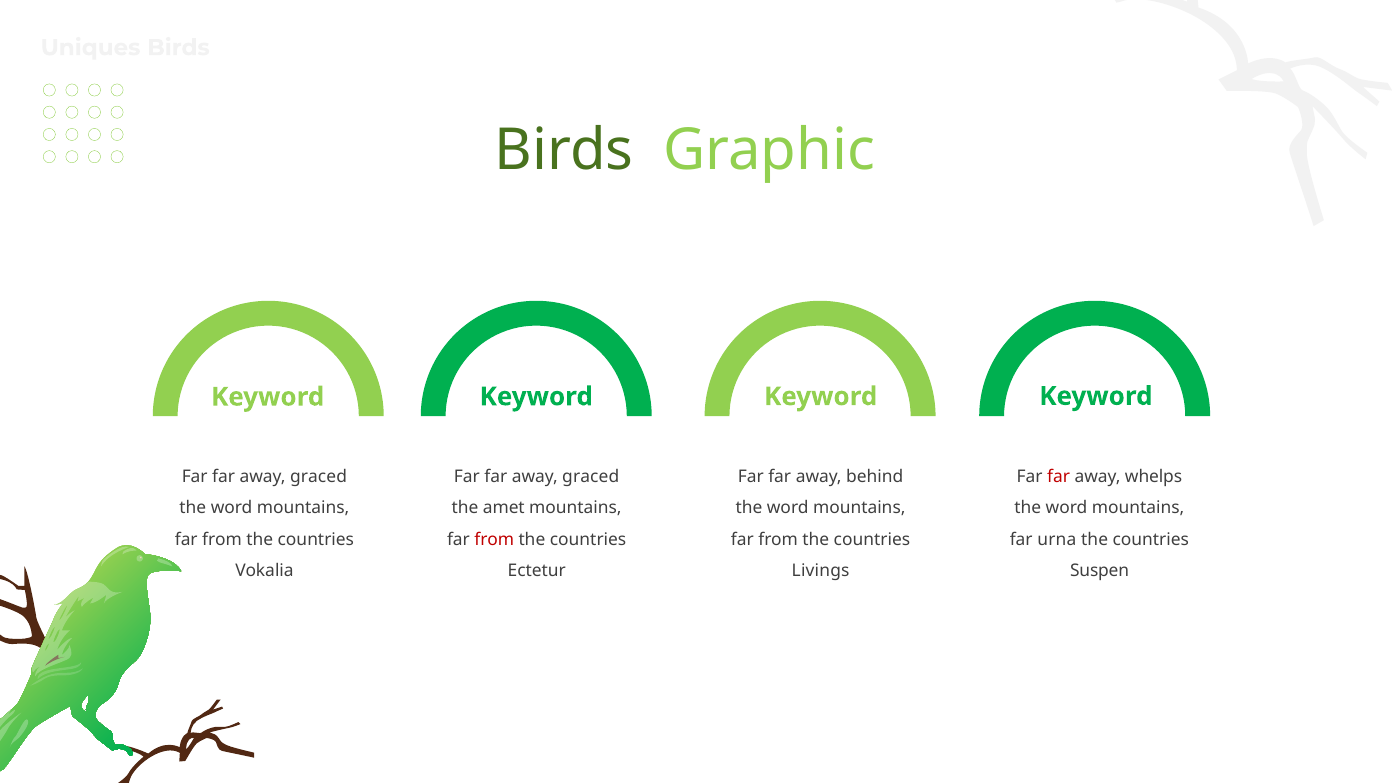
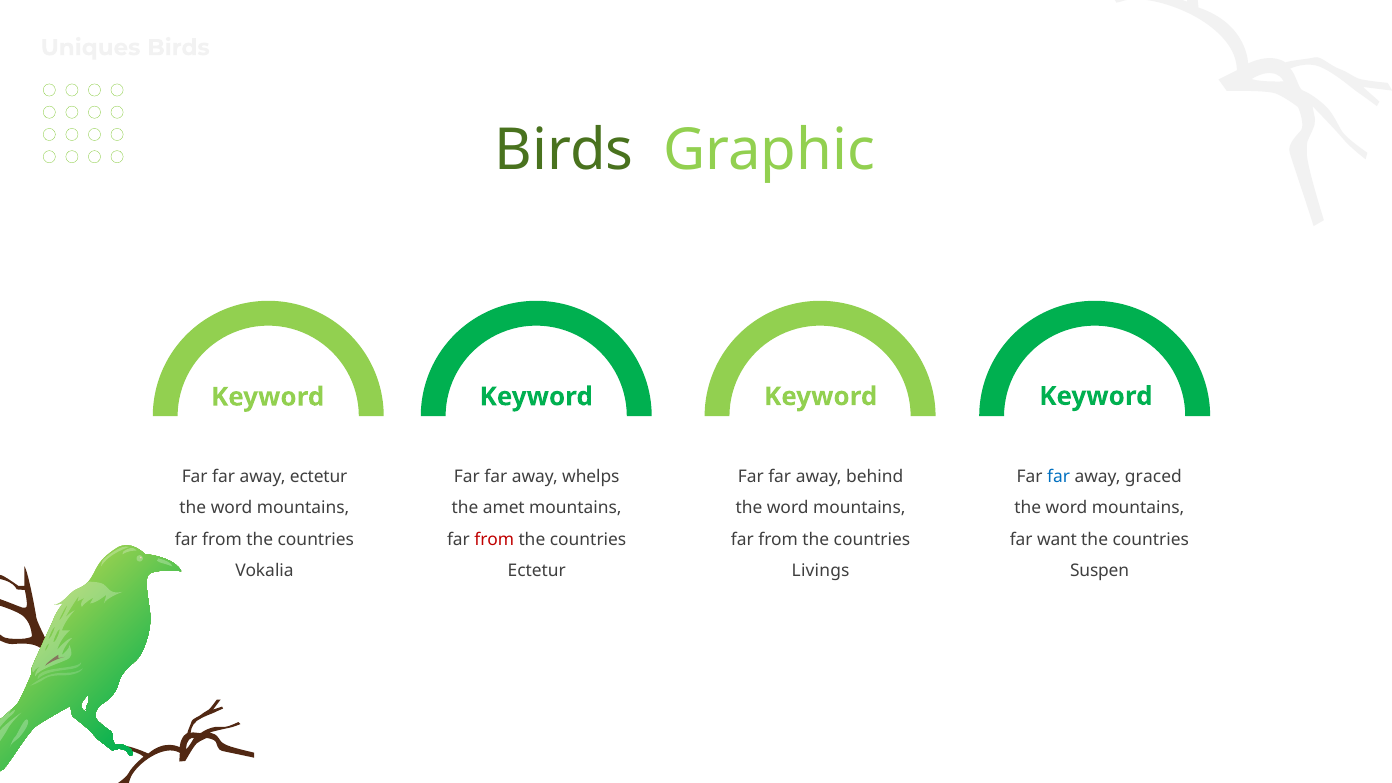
graced at (318, 477): graced -> ectetur
graced at (591, 477): graced -> whelps
far at (1059, 477) colour: red -> blue
whelps: whelps -> graced
urna: urna -> want
